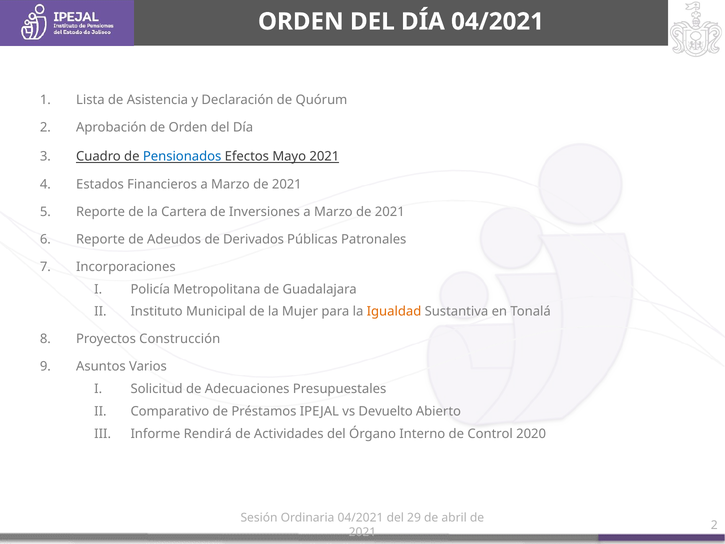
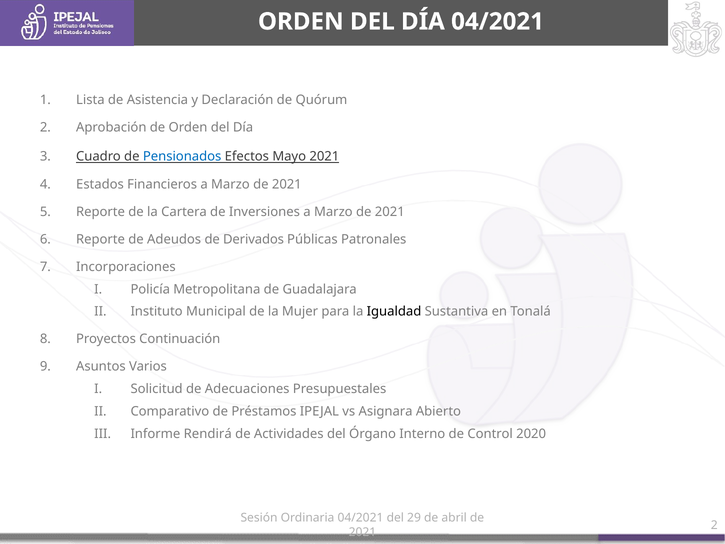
Igualdad colour: orange -> black
Construcción: Construcción -> Continuación
Devuelto: Devuelto -> Asignara
